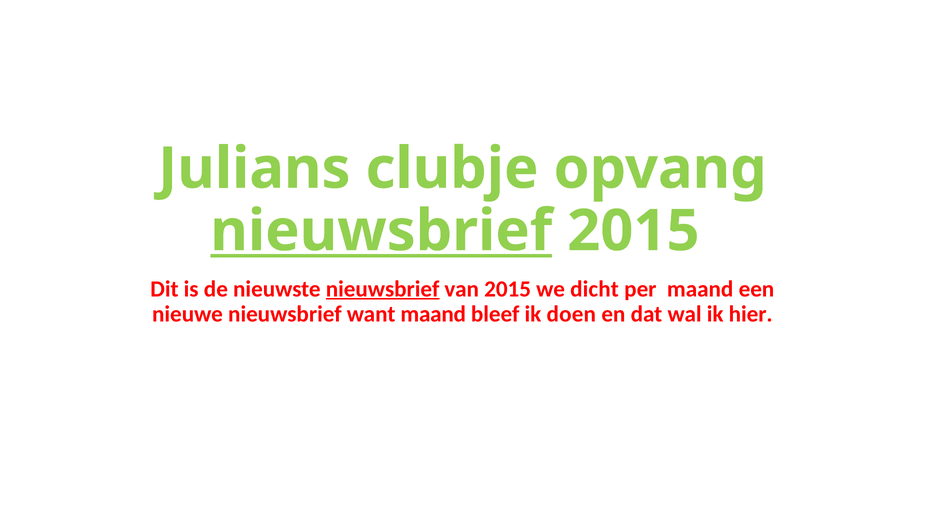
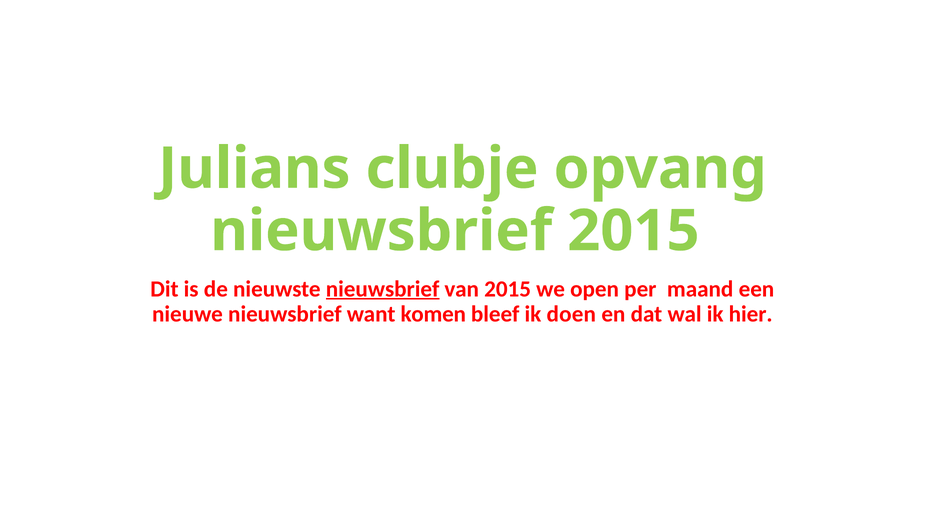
nieuwsbrief at (381, 231) underline: present -> none
dicht: dicht -> open
want maand: maand -> komen
